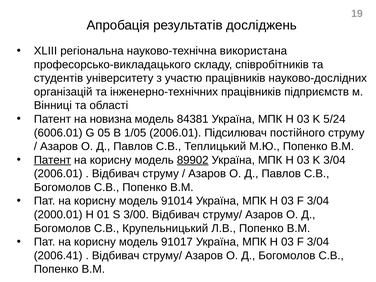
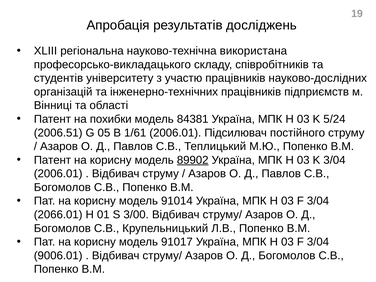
новизна: новизна -> похибки
6006.01: 6006.01 -> 2006.51
1/05: 1/05 -> 1/61
Патент at (52, 160) underline: present -> none
2000.01: 2000.01 -> 2066.01
2006.41: 2006.41 -> 9006.01
